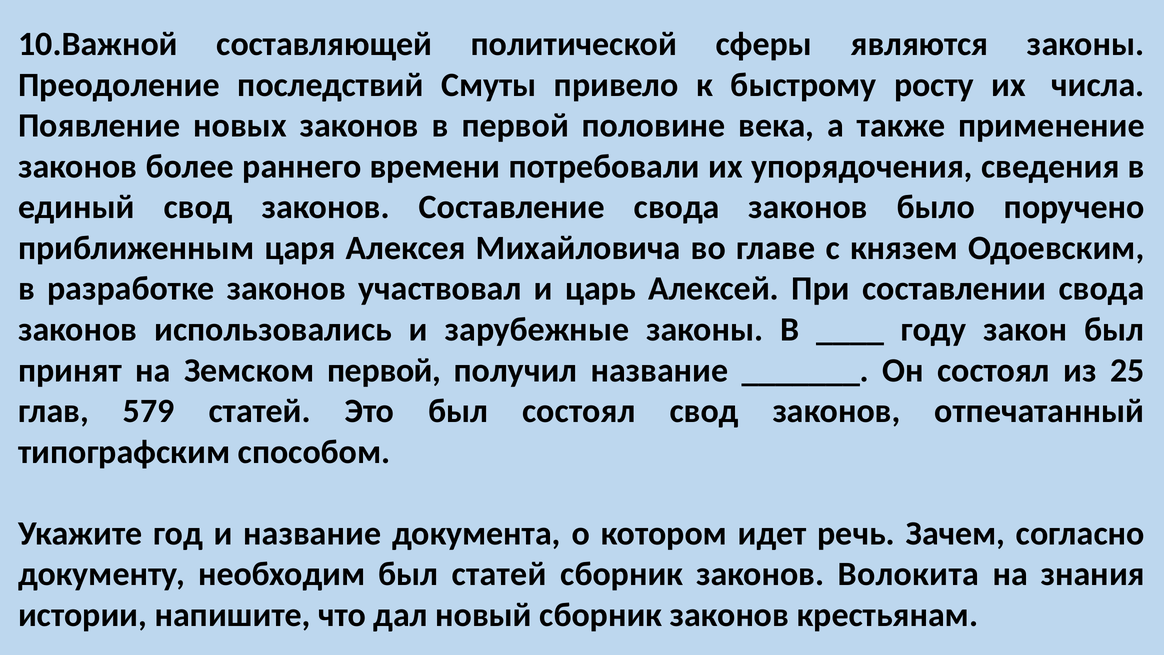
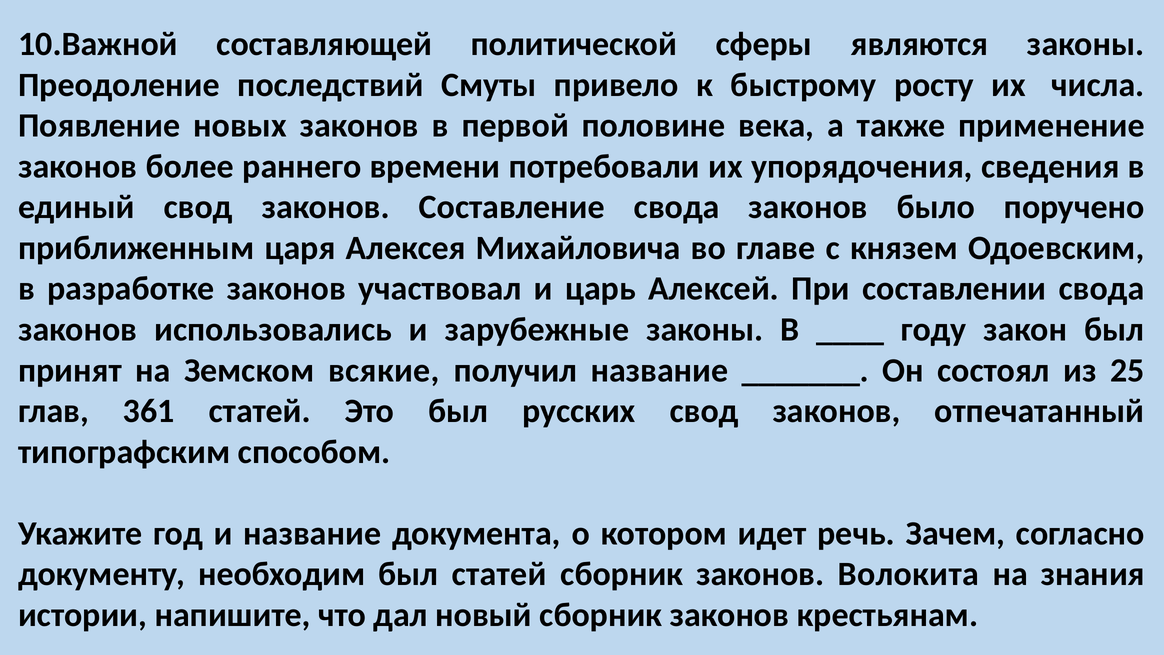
Земском первой: первой -> всякие
579: 579 -> 361
был состоял: состоял -> русских
